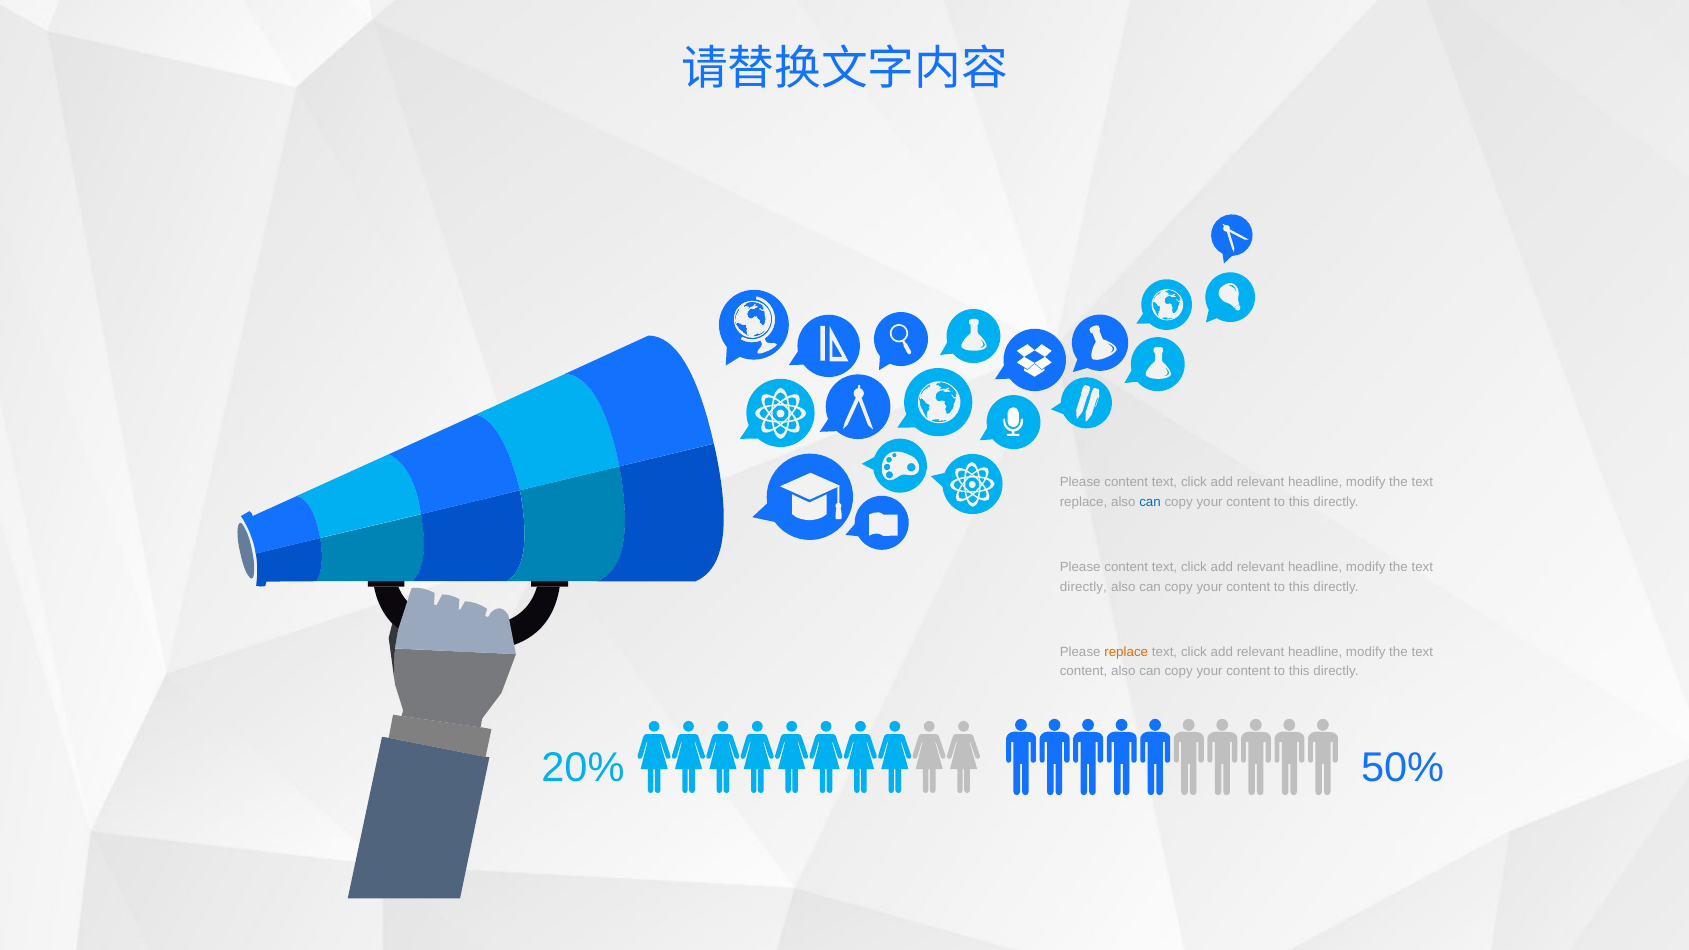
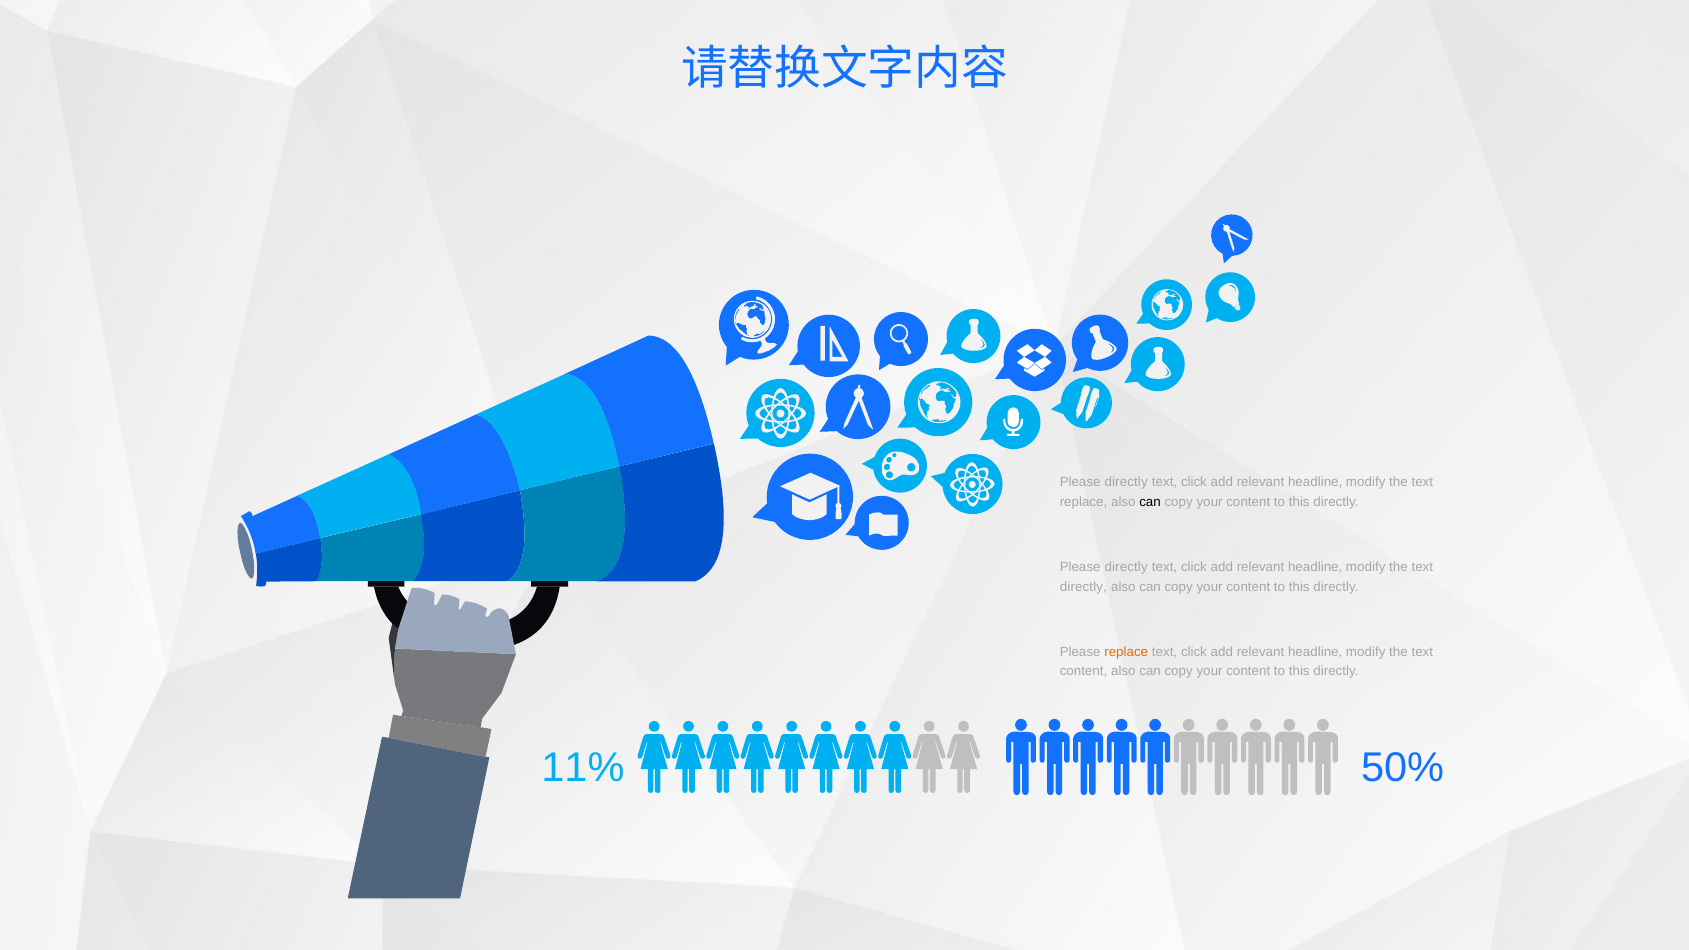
content at (1126, 483): content -> directly
can at (1150, 502) colour: blue -> black
content at (1126, 568): content -> directly
20%: 20% -> 11%
